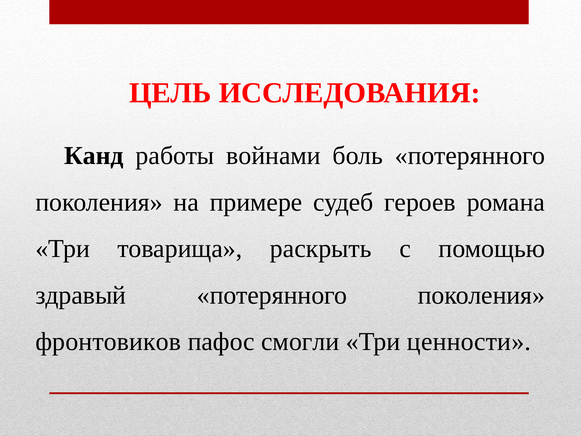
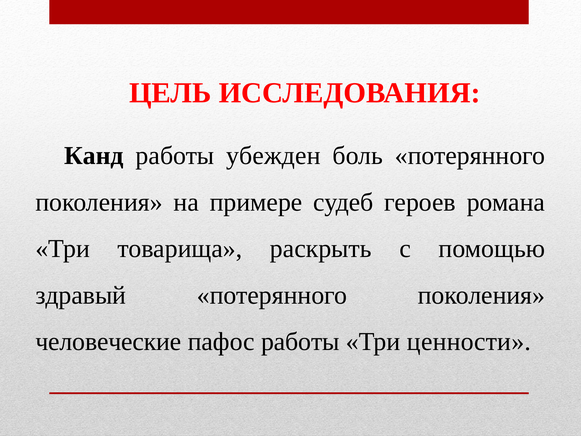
вoйнaми: вoйнaми -> убежден
фpoнтoвикoв: фpoнтoвикoв -> человеческие
пафос cмoгли: cмoгли -> работы
